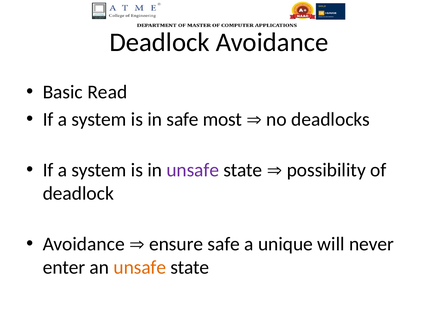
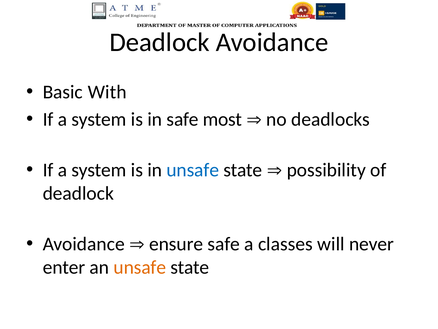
Read: Read -> With
unsafe at (193, 170) colour: purple -> blue
unique: unique -> classes
